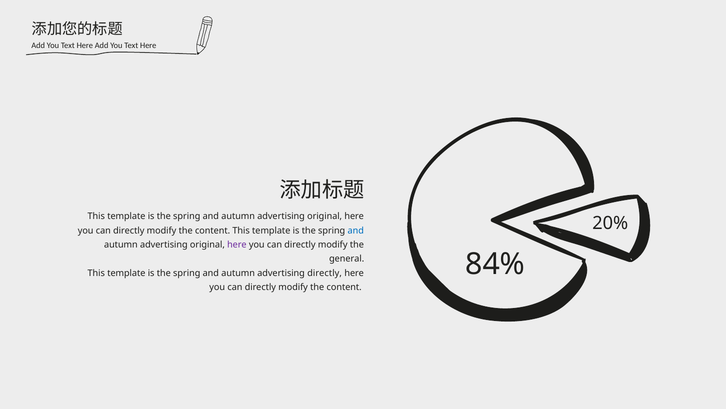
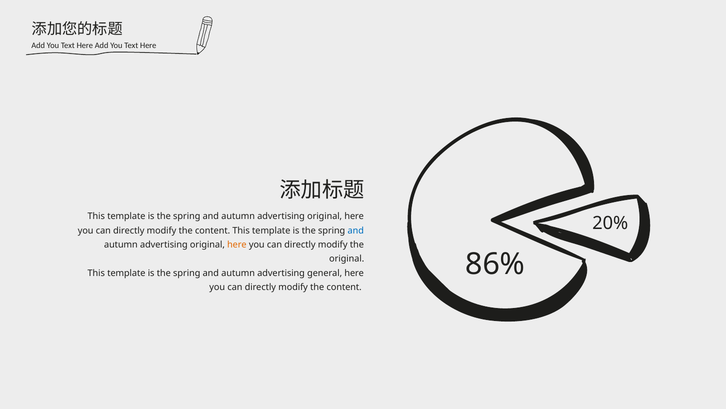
here at (237, 244) colour: purple -> orange
84%: 84% -> 86%
general at (347, 258): general -> original
advertising directly: directly -> general
